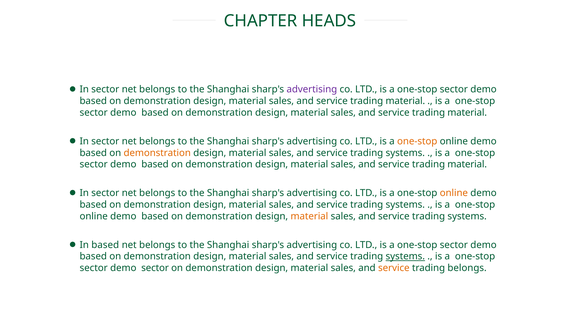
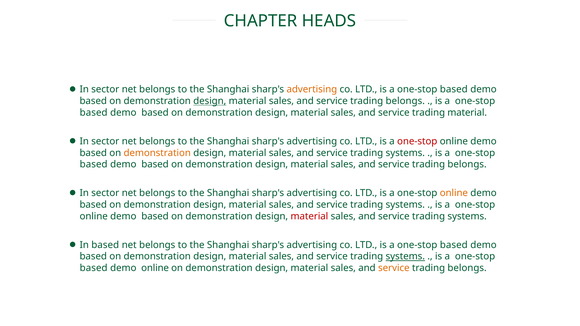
advertising at (312, 89) colour: purple -> orange
sector at (454, 89): sector -> based
design at (210, 101) underline: none -> present
material at (405, 101): material -> belongs
sector at (94, 113): sector -> based
one-stop at (417, 141) colour: orange -> red
sector at (94, 165): sector -> based
material at (467, 165): material -> belongs
material at (309, 216) colour: orange -> red
sector at (454, 245): sector -> based
sector at (94, 268): sector -> based
demo sector: sector -> online
